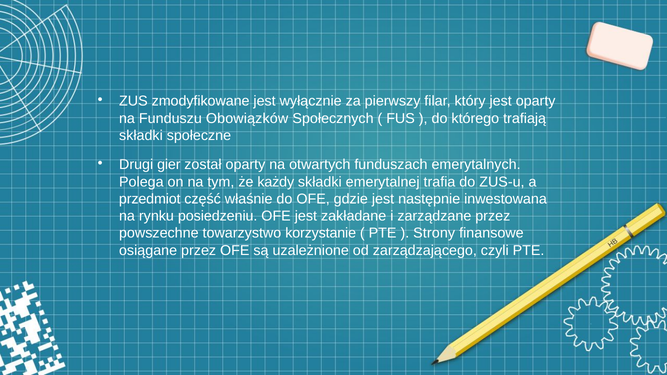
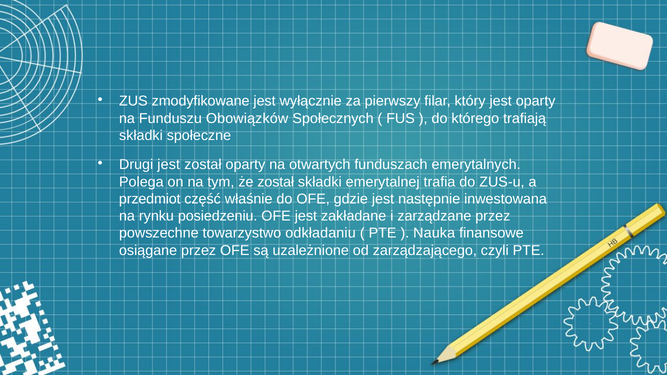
Drugi gier: gier -> jest
że każdy: każdy -> został
korzystanie: korzystanie -> odkładaniu
Strony: Strony -> Nauka
